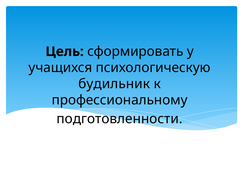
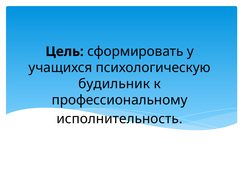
подготовленности: подготовленности -> исполнительность
